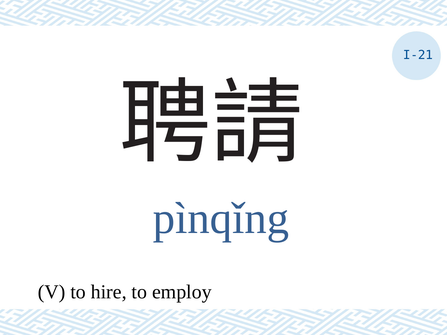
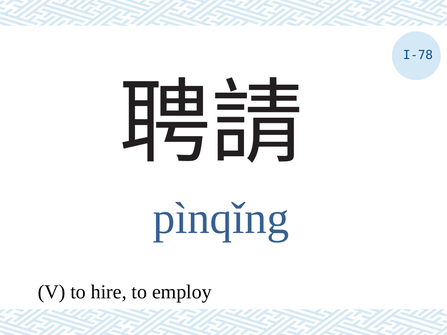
I-21: I-21 -> I-78
